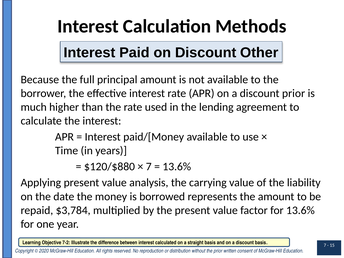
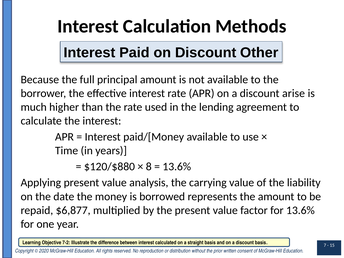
discount prior: prior -> arise
7 at (149, 167): 7 -> 8
$3,784: $3,784 -> $6,877
